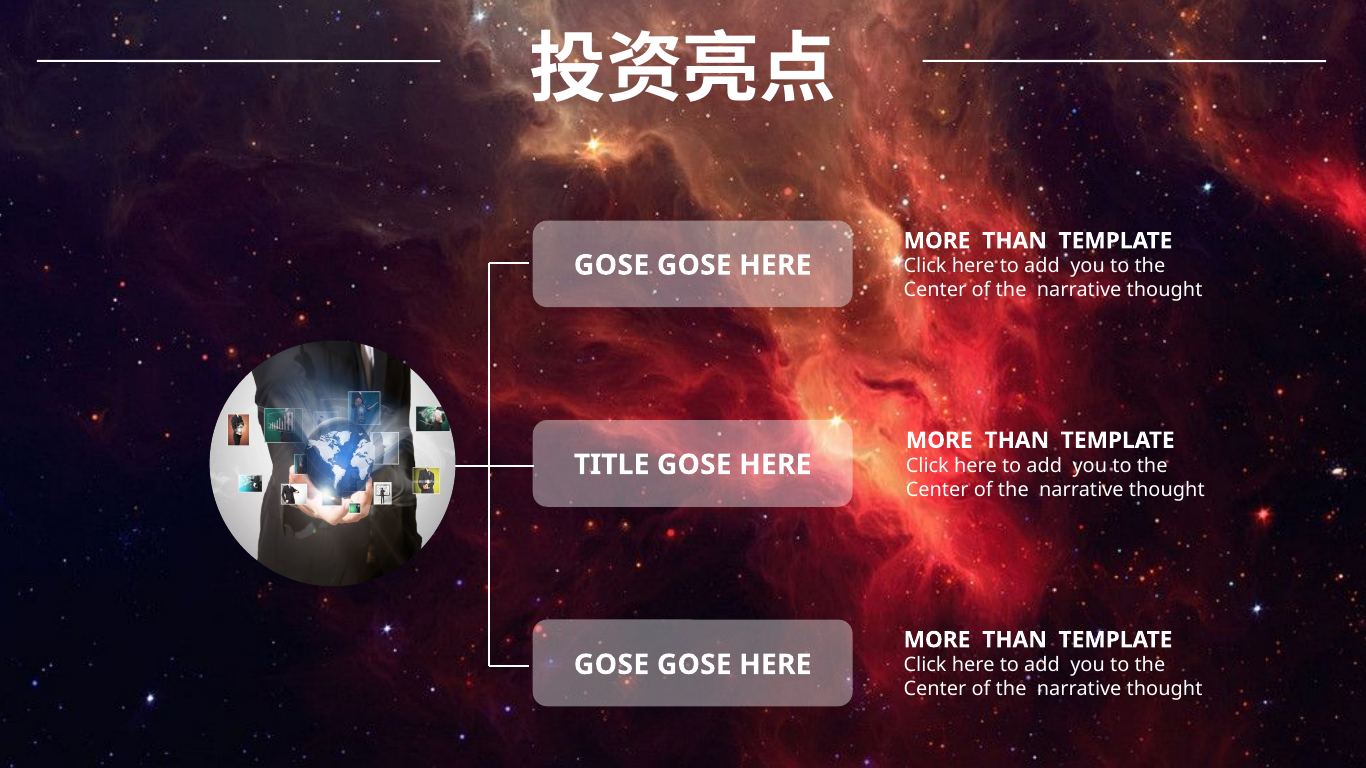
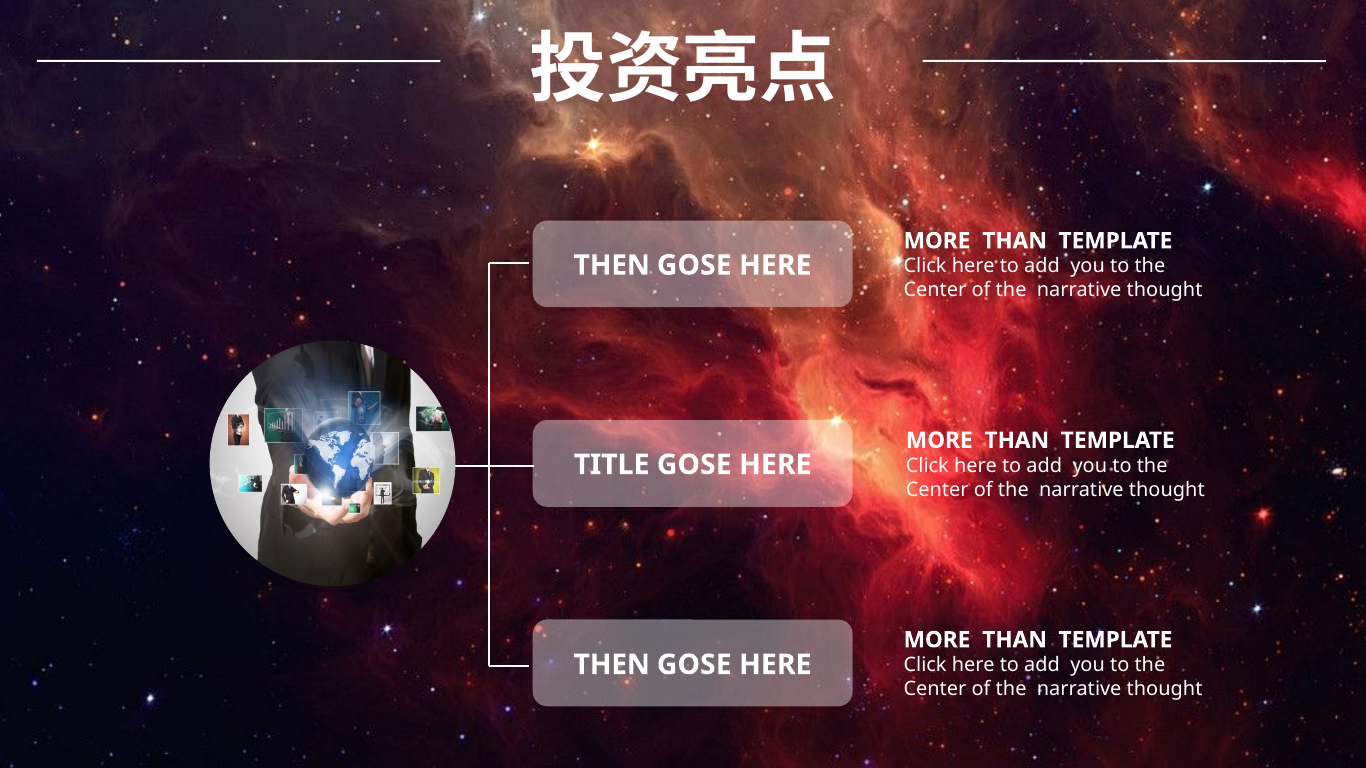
GOSE at (611, 265): GOSE -> THEN
GOSE at (611, 665): GOSE -> THEN
